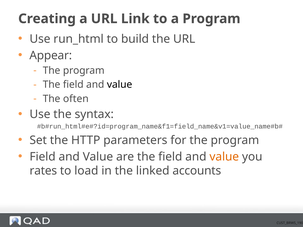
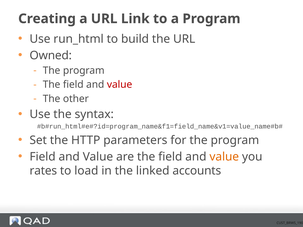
Appear: Appear -> Owned
value at (120, 85) colour: black -> red
often: often -> other
